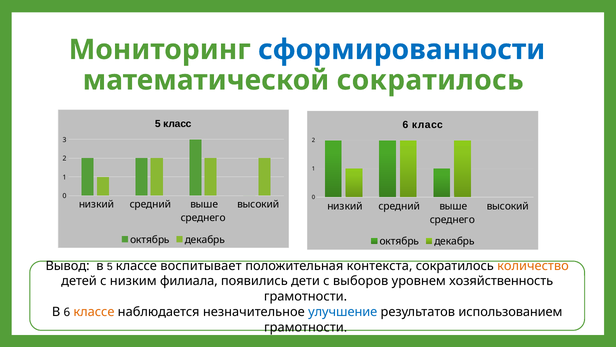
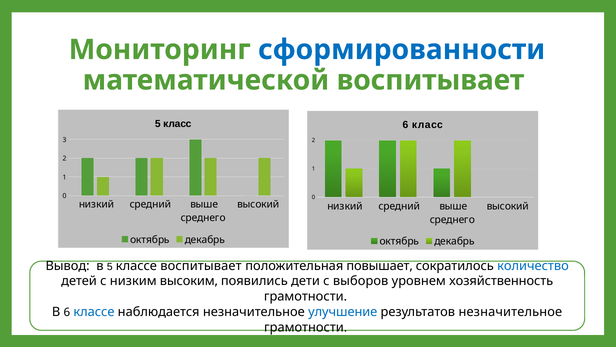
математической сократилось: сократилось -> воспитывает
контекста: контекста -> повышает
количество colour: orange -> blue
филиала: филиала -> высоким
классе at (94, 312) colour: orange -> blue
результатов использованием: использованием -> незначительное
